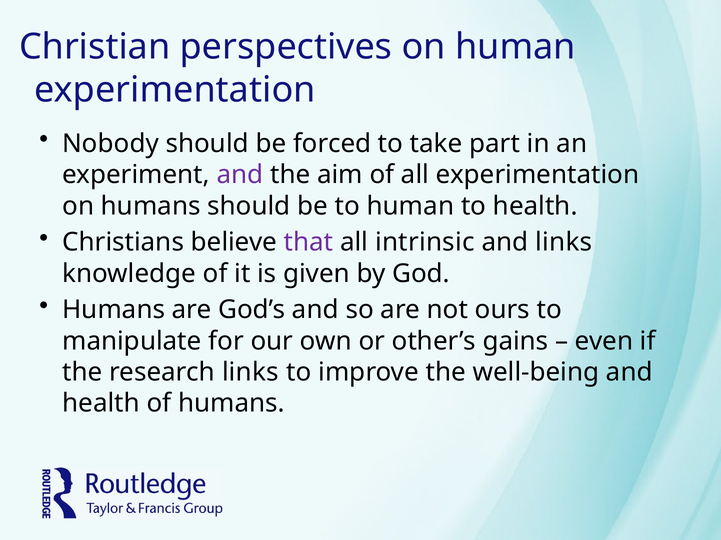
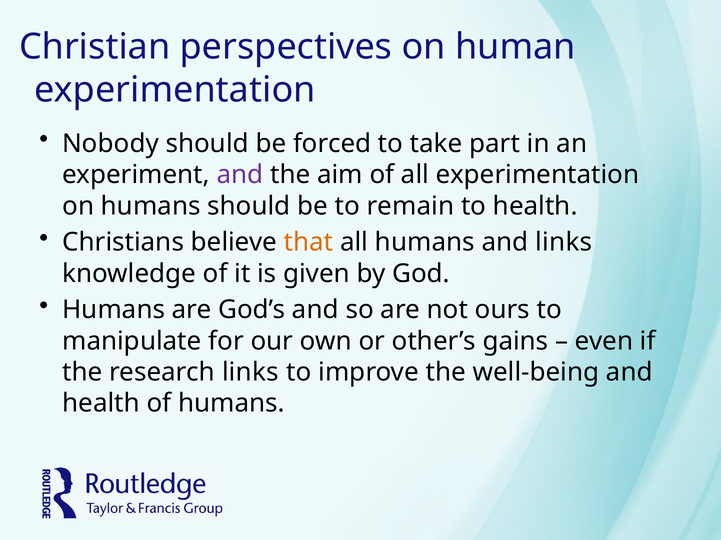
to human: human -> remain
that colour: purple -> orange
all intrinsic: intrinsic -> humans
